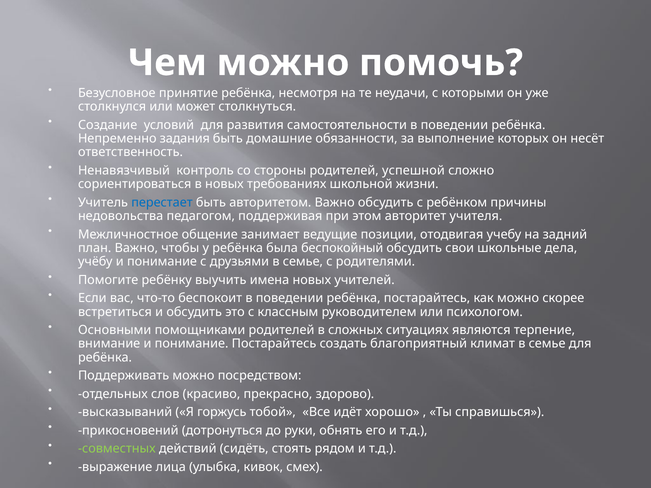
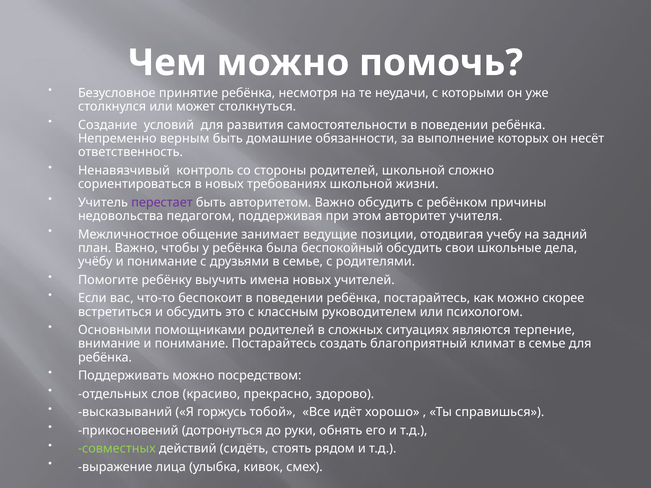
задания: задания -> верным
родителей успешной: успешной -> школьной
перестает colour: blue -> purple
